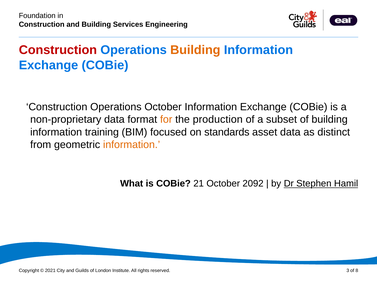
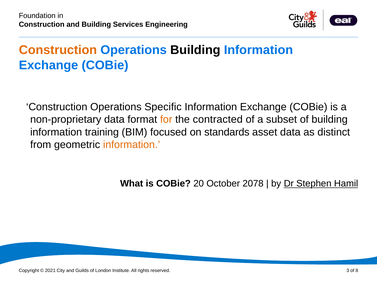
Construction at (58, 50) colour: red -> orange
Building at (195, 50) colour: orange -> black
Operations October: October -> Specific
production: production -> contracted
21: 21 -> 20
2092: 2092 -> 2078
